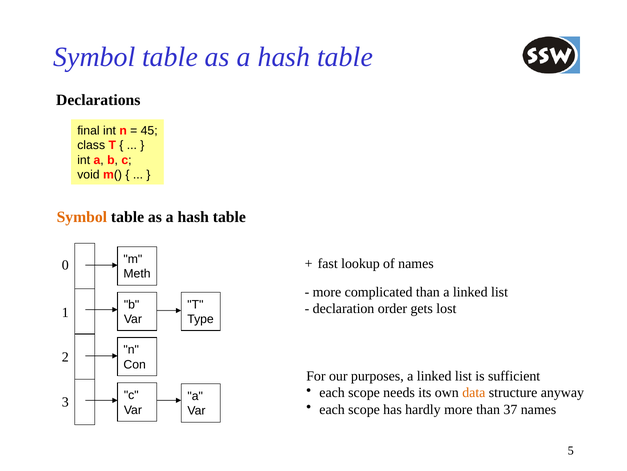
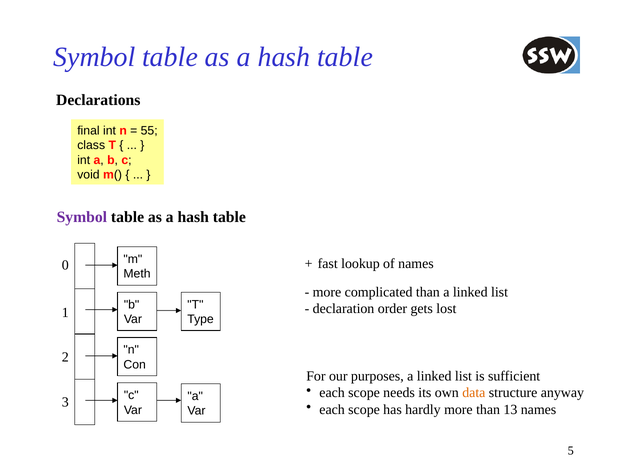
45: 45 -> 55
Symbol at (82, 217) colour: orange -> purple
37: 37 -> 13
